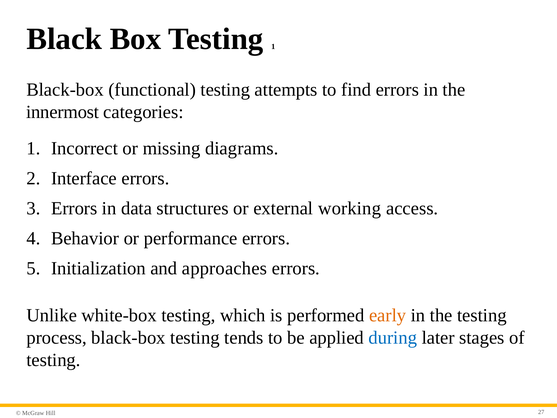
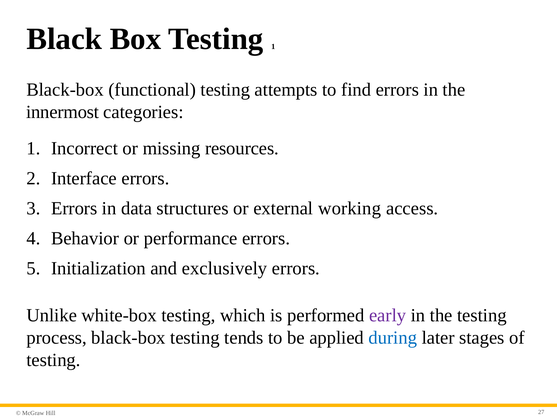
diagrams: diagrams -> resources
approaches: approaches -> exclusively
early colour: orange -> purple
